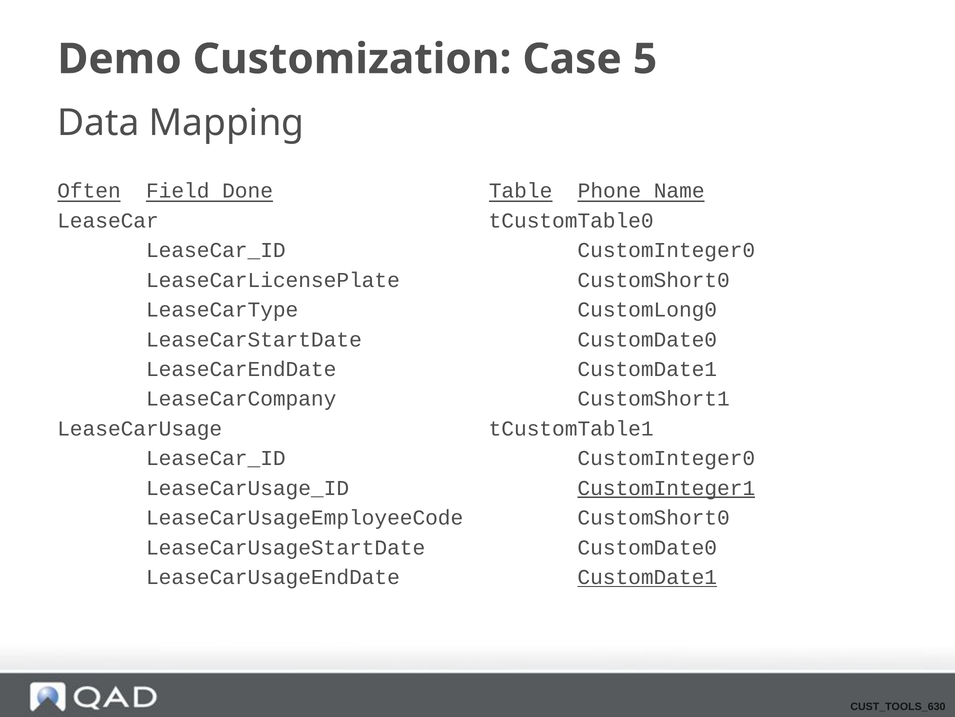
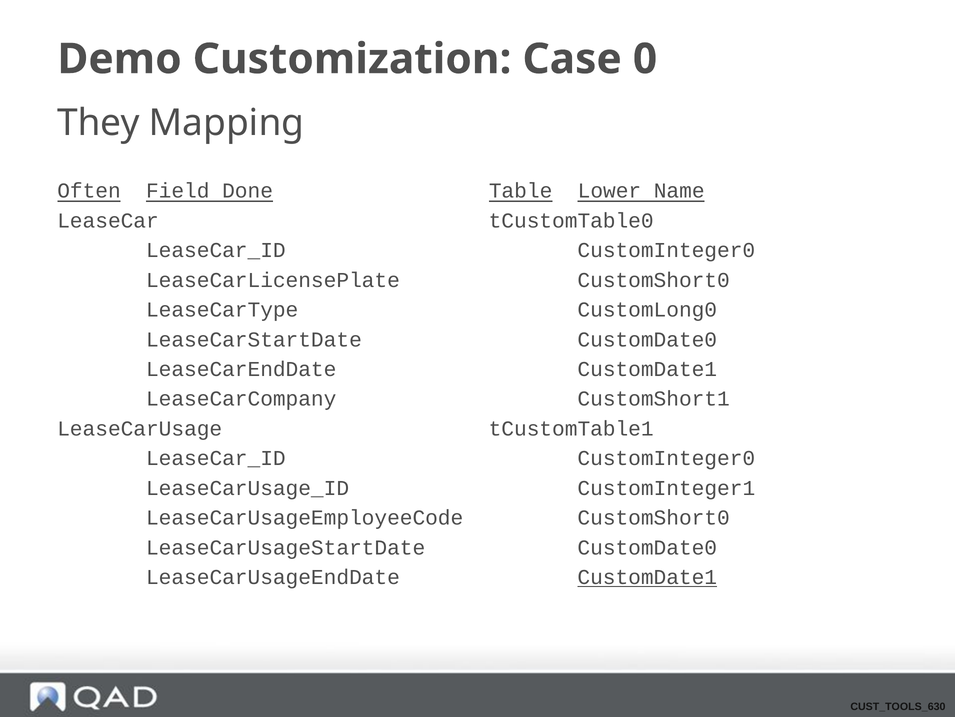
5: 5 -> 0
Data: Data -> They
Phone: Phone -> Lower
CustomInteger1 underline: present -> none
